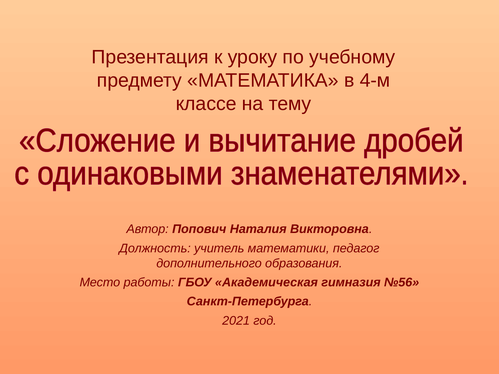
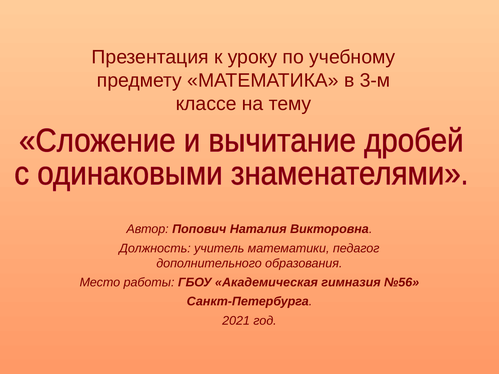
4-м: 4-м -> 3-м
